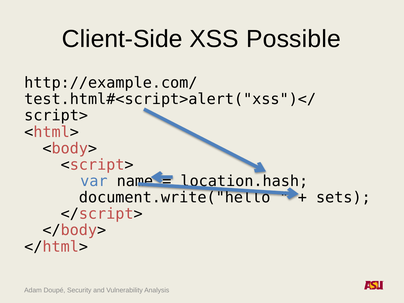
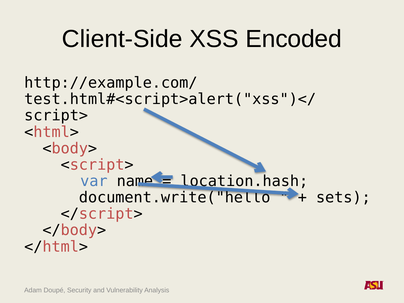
Possible: Possible -> Encoded
